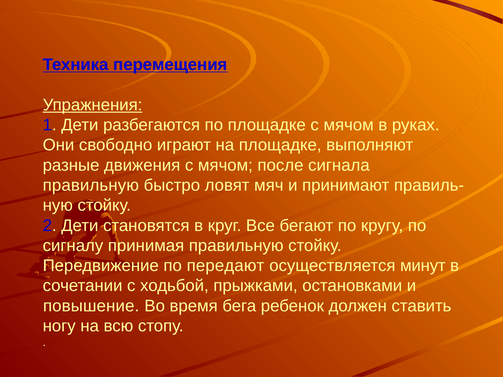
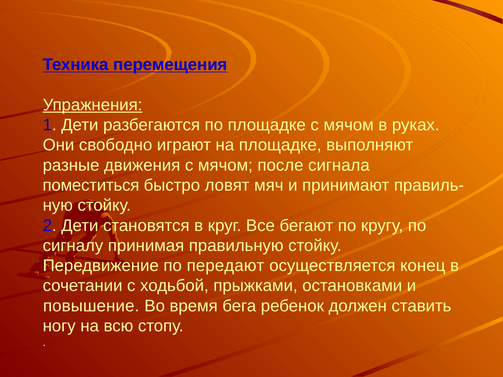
правильную at (91, 185): правильную -> поместиться
минут: минут -> конец
